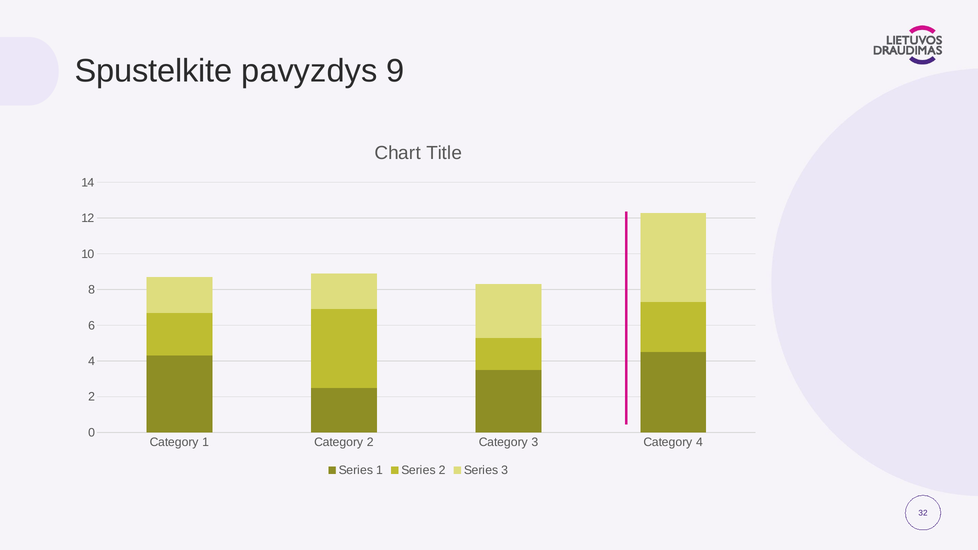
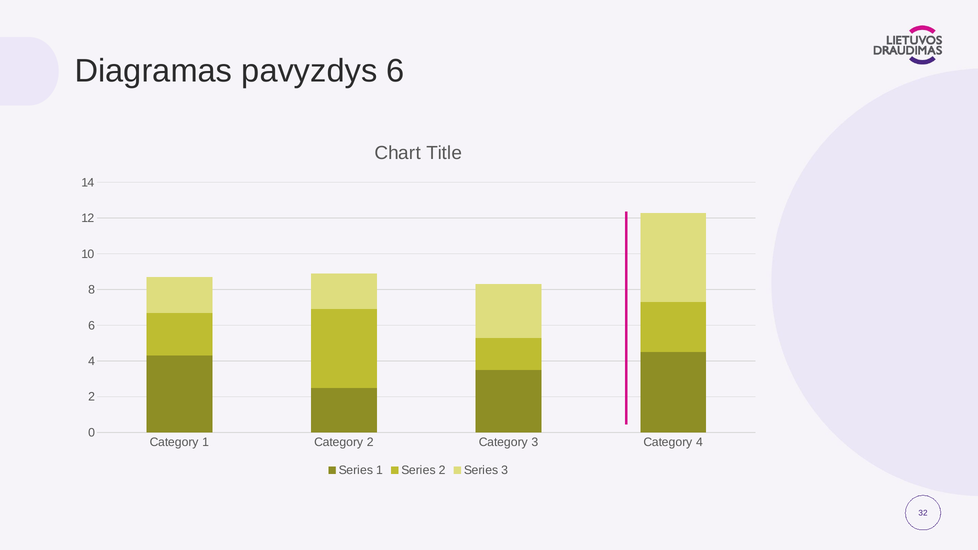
Spustelkite: Spustelkite -> Diagramas
pavyzdys 9: 9 -> 6
